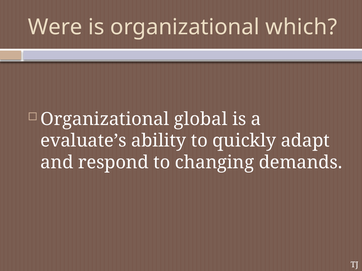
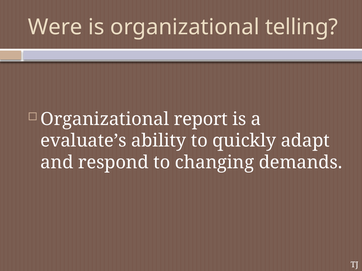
which: which -> telling
global: global -> report
